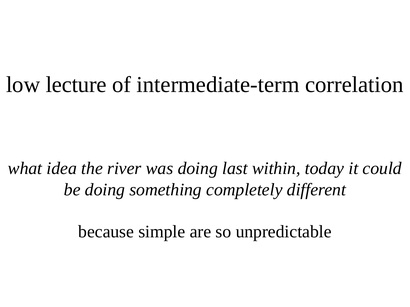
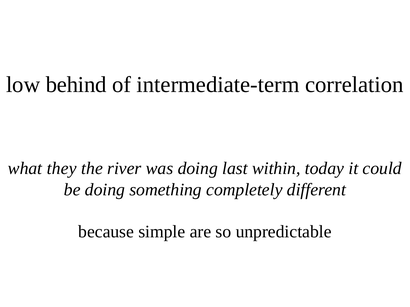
lecture: lecture -> behind
idea: idea -> they
